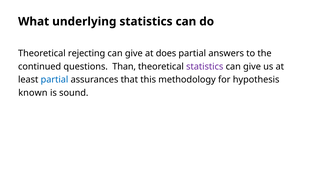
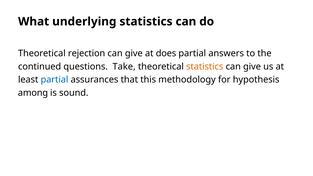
rejecting: rejecting -> rejection
Than: Than -> Take
statistics at (205, 67) colour: purple -> orange
known: known -> among
